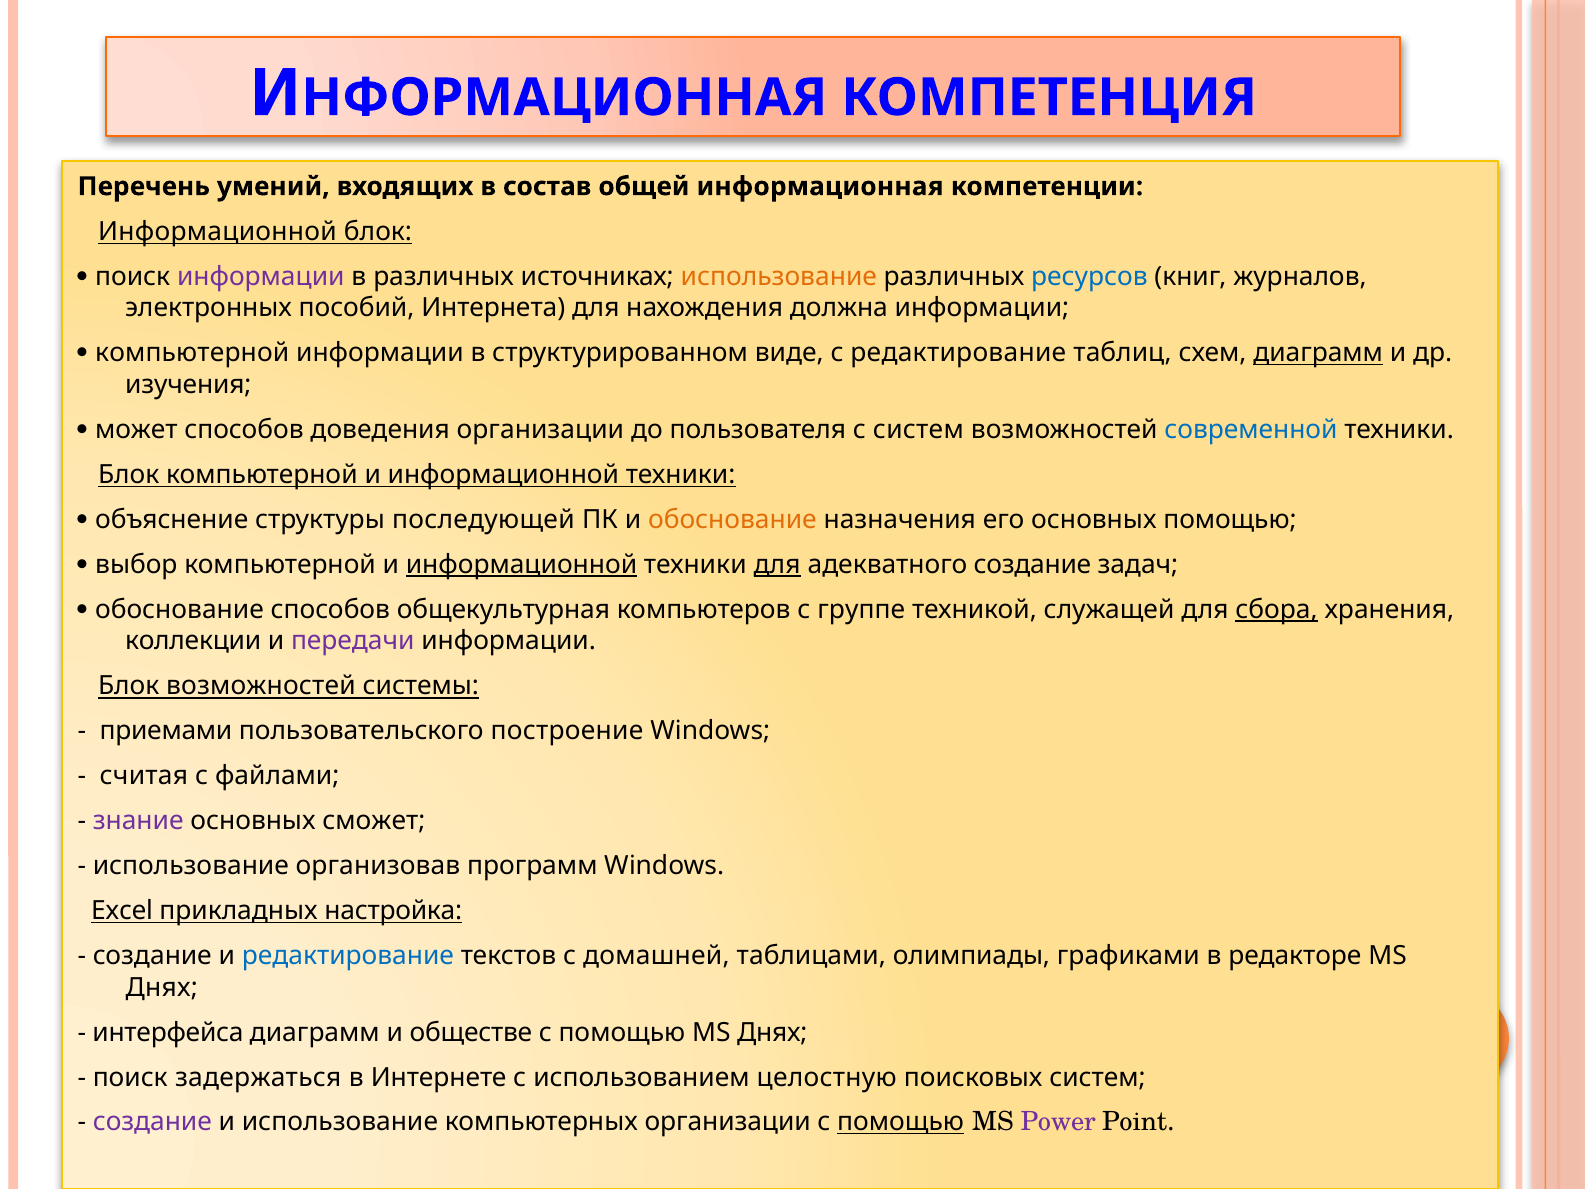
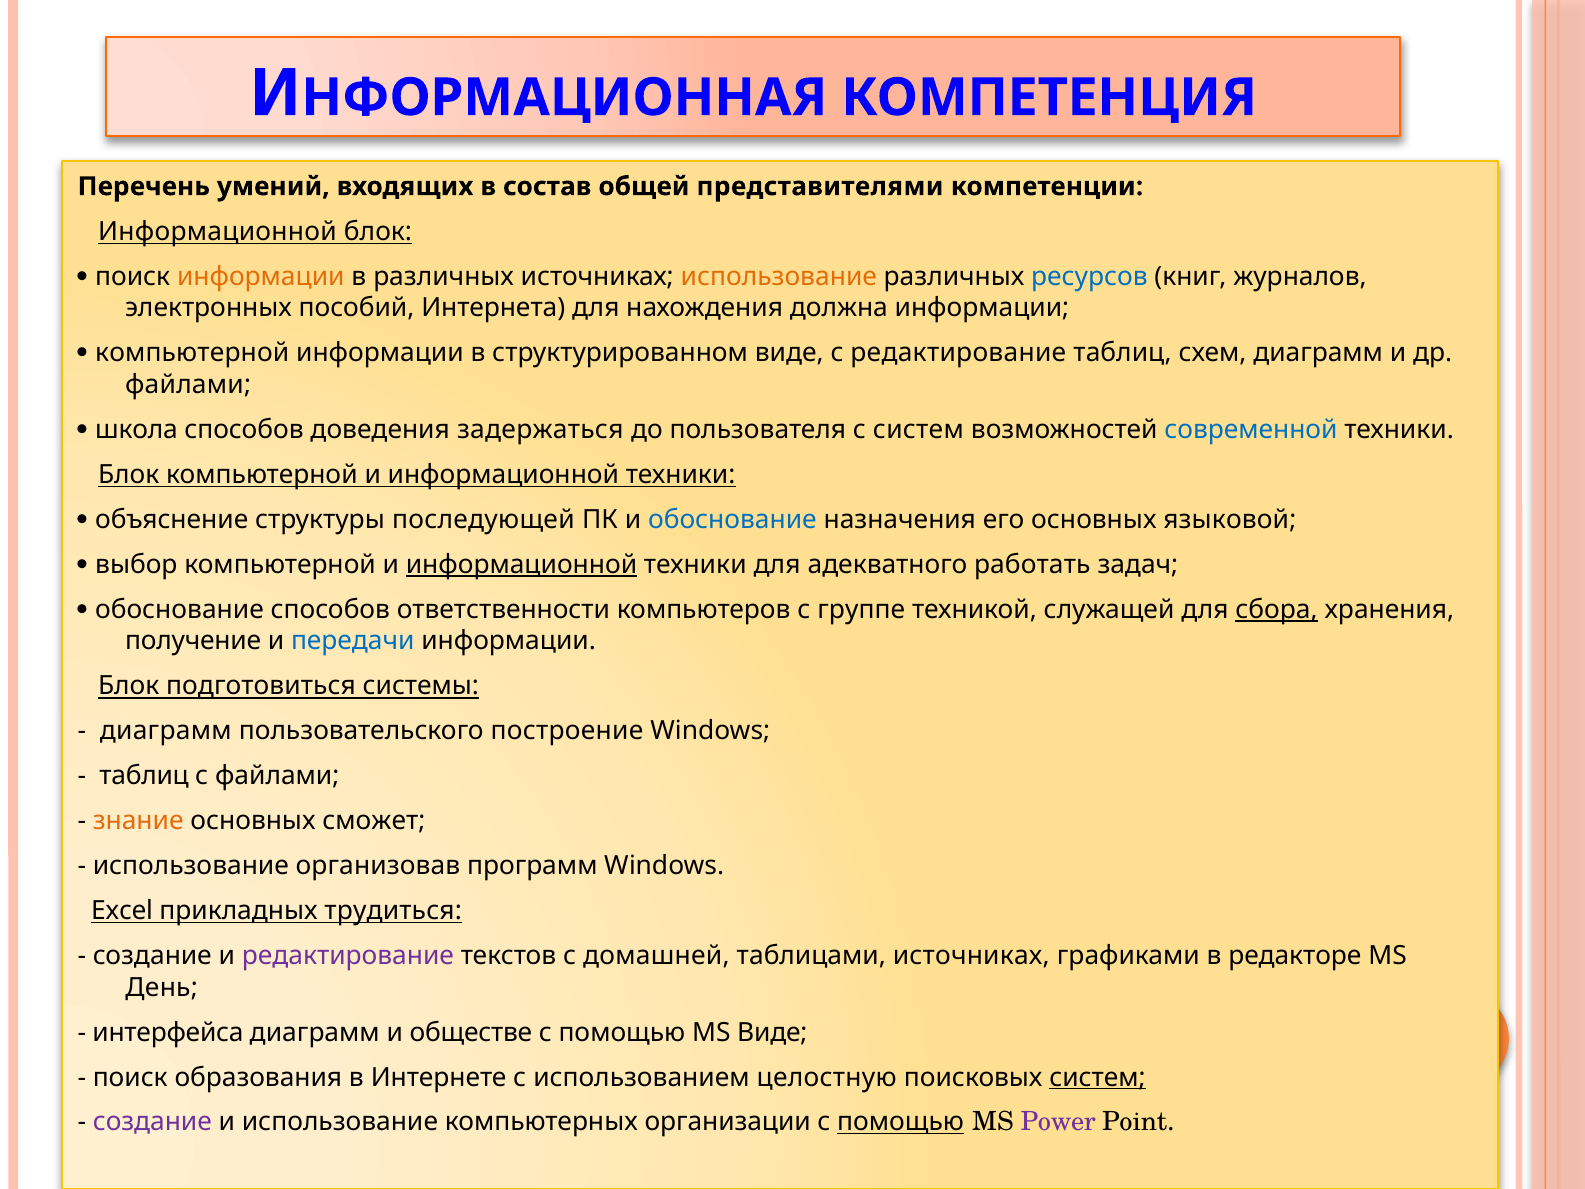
информационная: информационная -> представителями
информации at (261, 276) colour: purple -> orange
диаграмм at (1318, 353) underline: present -> none
изучения at (188, 385): изучения -> файлами
может: может -> школа
доведения организации: организации -> задержаться
обоснование at (732, 519) colour: orange -> blue
основных помощью: помощью -> языковой
для at (777, 564) underline: present -> none
адекватного создание: создание -> работать
общекультурная: общекультурная -> ответственности
коллекции: коллекции -> получение
передачи colour: purple -> blue
Блок возможностей: возможностей -> подготовиться
приемами at (166, 731): приемами -> диаграмм
считая at (144, 776): считая -> таблиц
знание colour: purple -> orange
настройка: настройка -> трудиться
редактирование at (348, 956) colour: blue -> purple
таблицами олимпиады: олимпиады -> источниках
Днях at (162, 987): Днях -> День
помощью MS Днях: Днях -> Виде
задержаться: задержаться -> образования
систем at (1098, 1077) underline: none -> present
